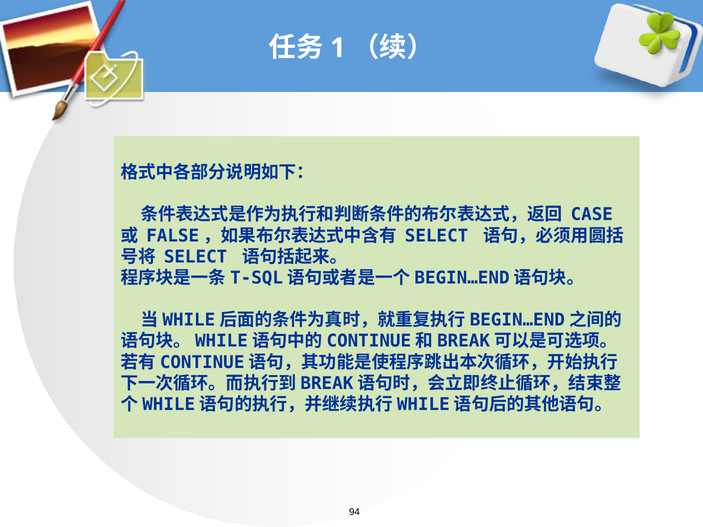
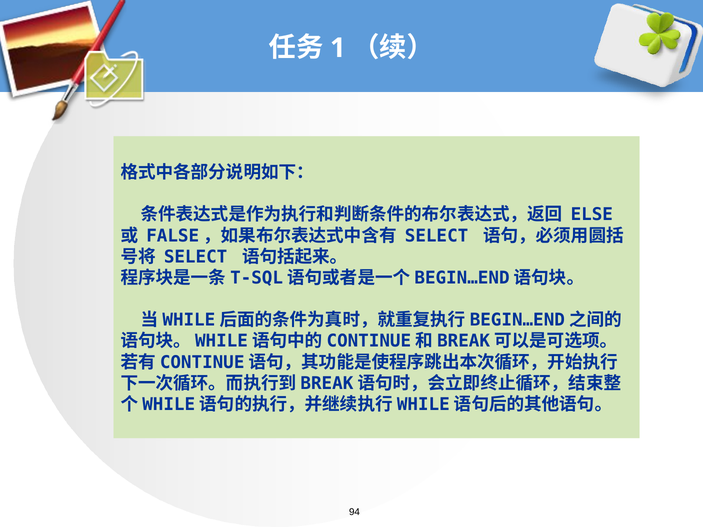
CASE: CASE -> ELSE
